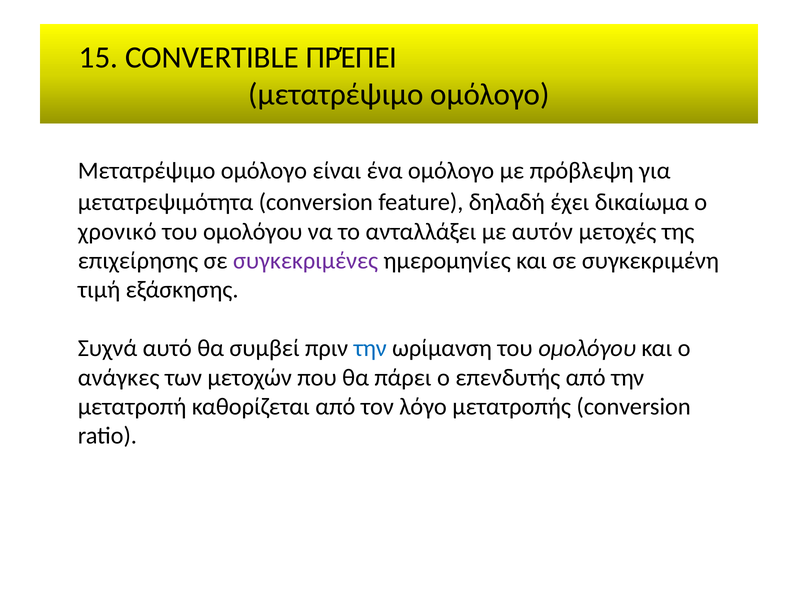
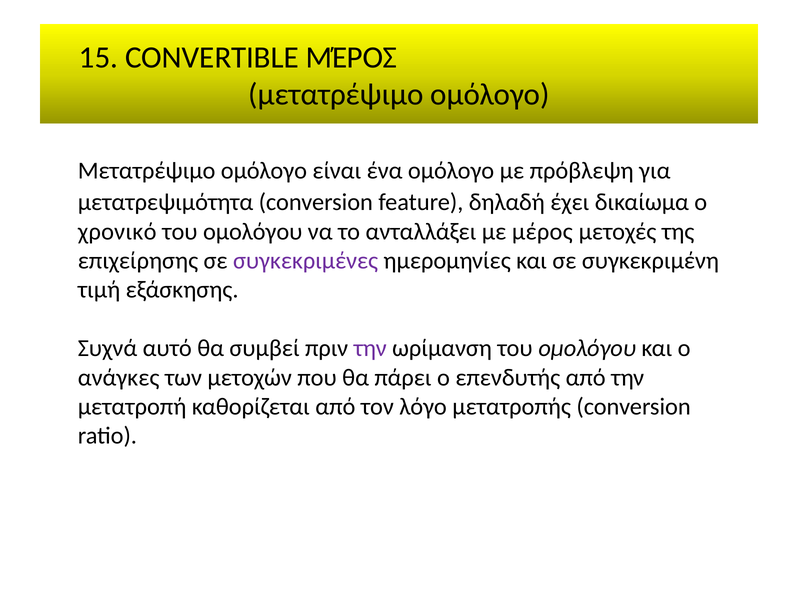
CONVERTIBLE ΠΡΈΠΕΙ: ΠΡΈΠΕΙ -> ΜΈΡΟΣ
με αυτόν: αυτόν -> μέρος
την at (370, 349) colour: blue -> purple
